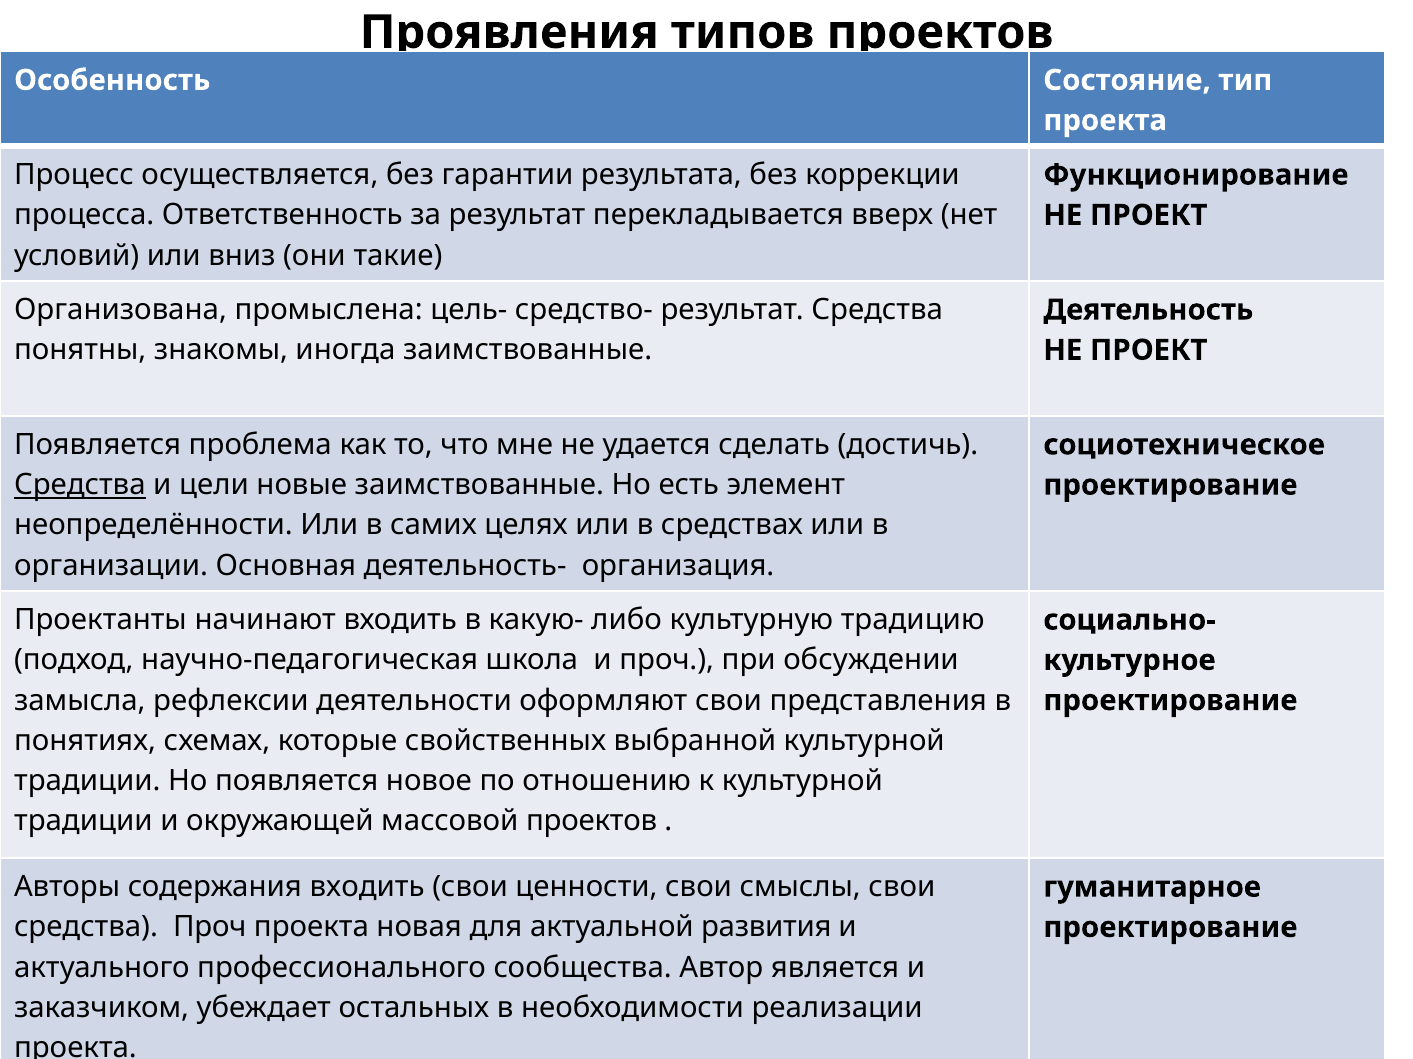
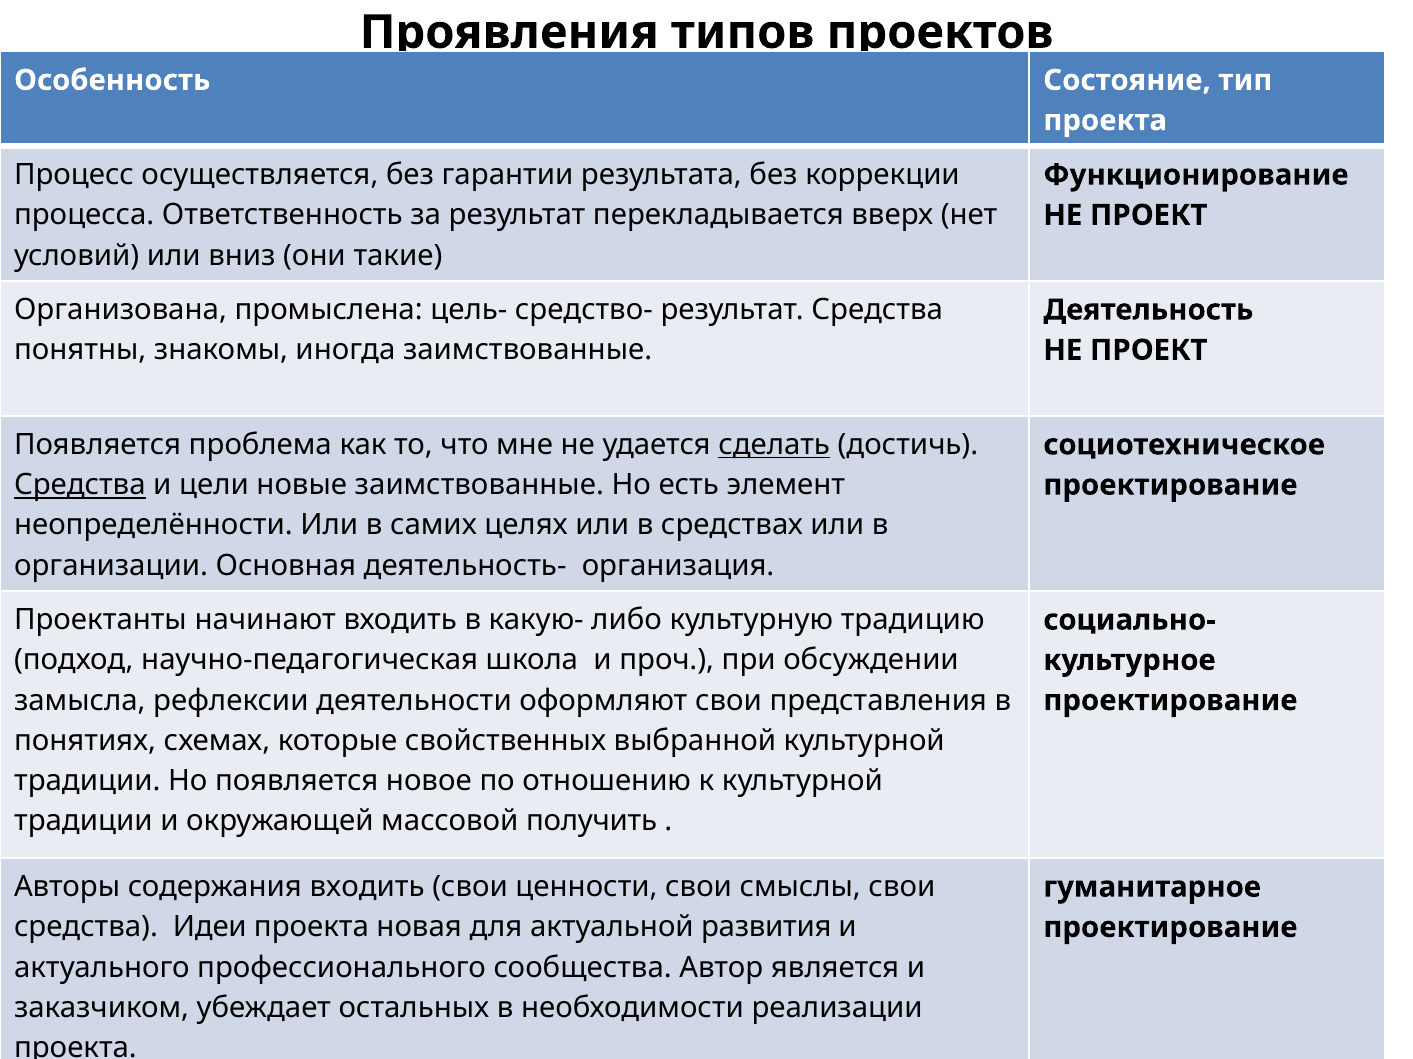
сделать underline: none -> present
массовой проектов: проектов -> получить
средства Проч: Проч -> Идеи
